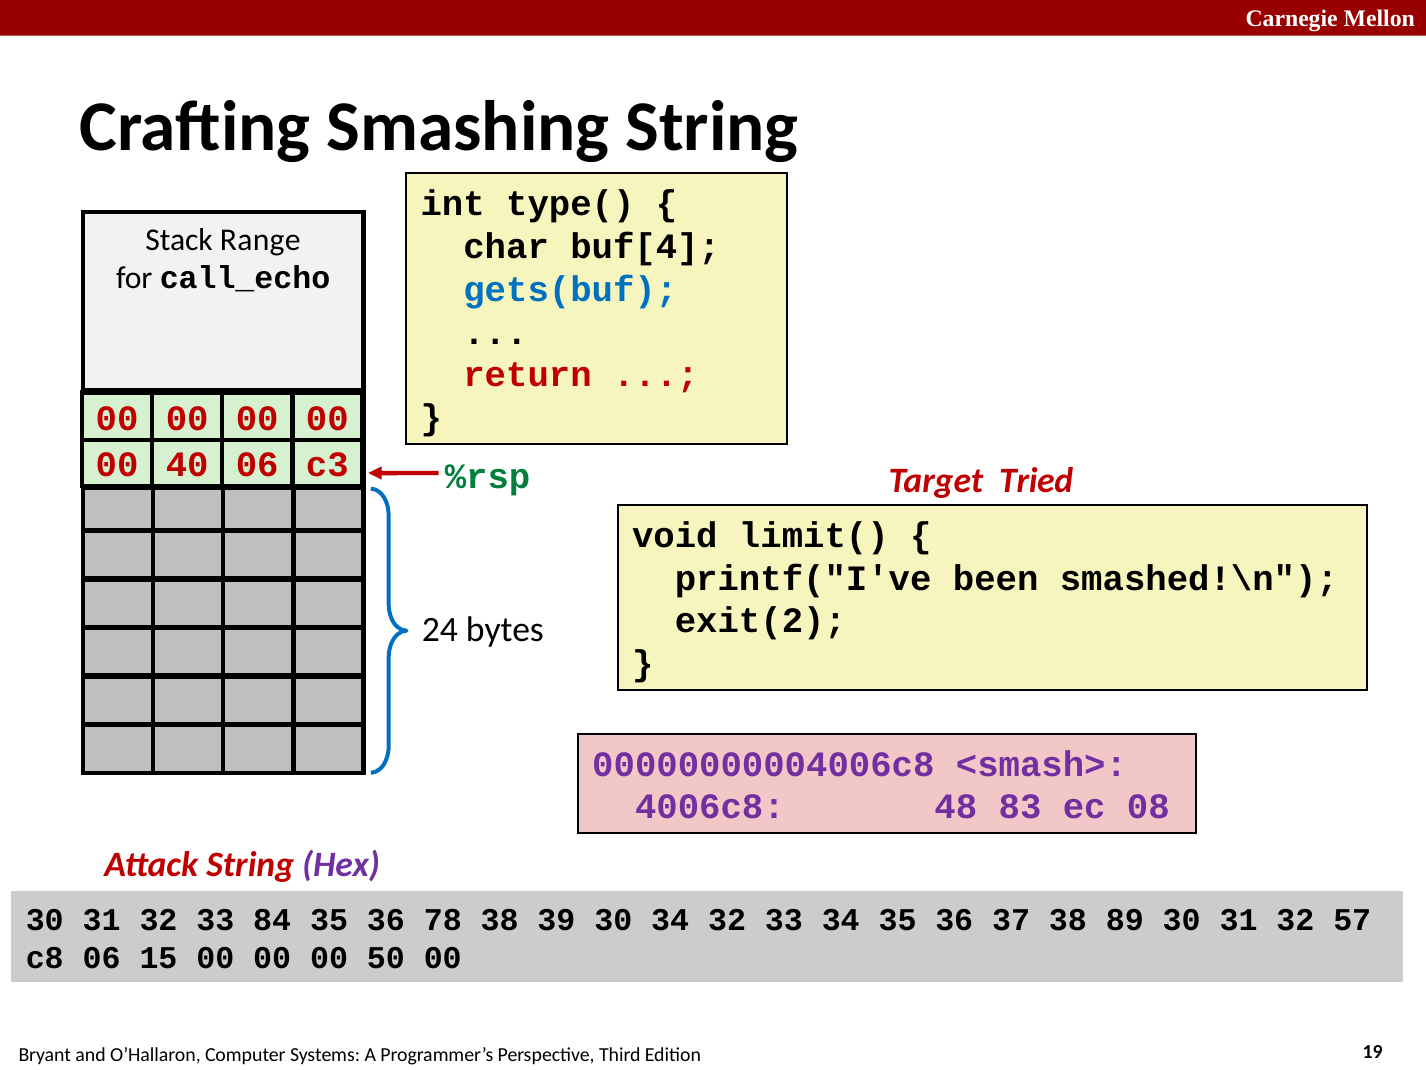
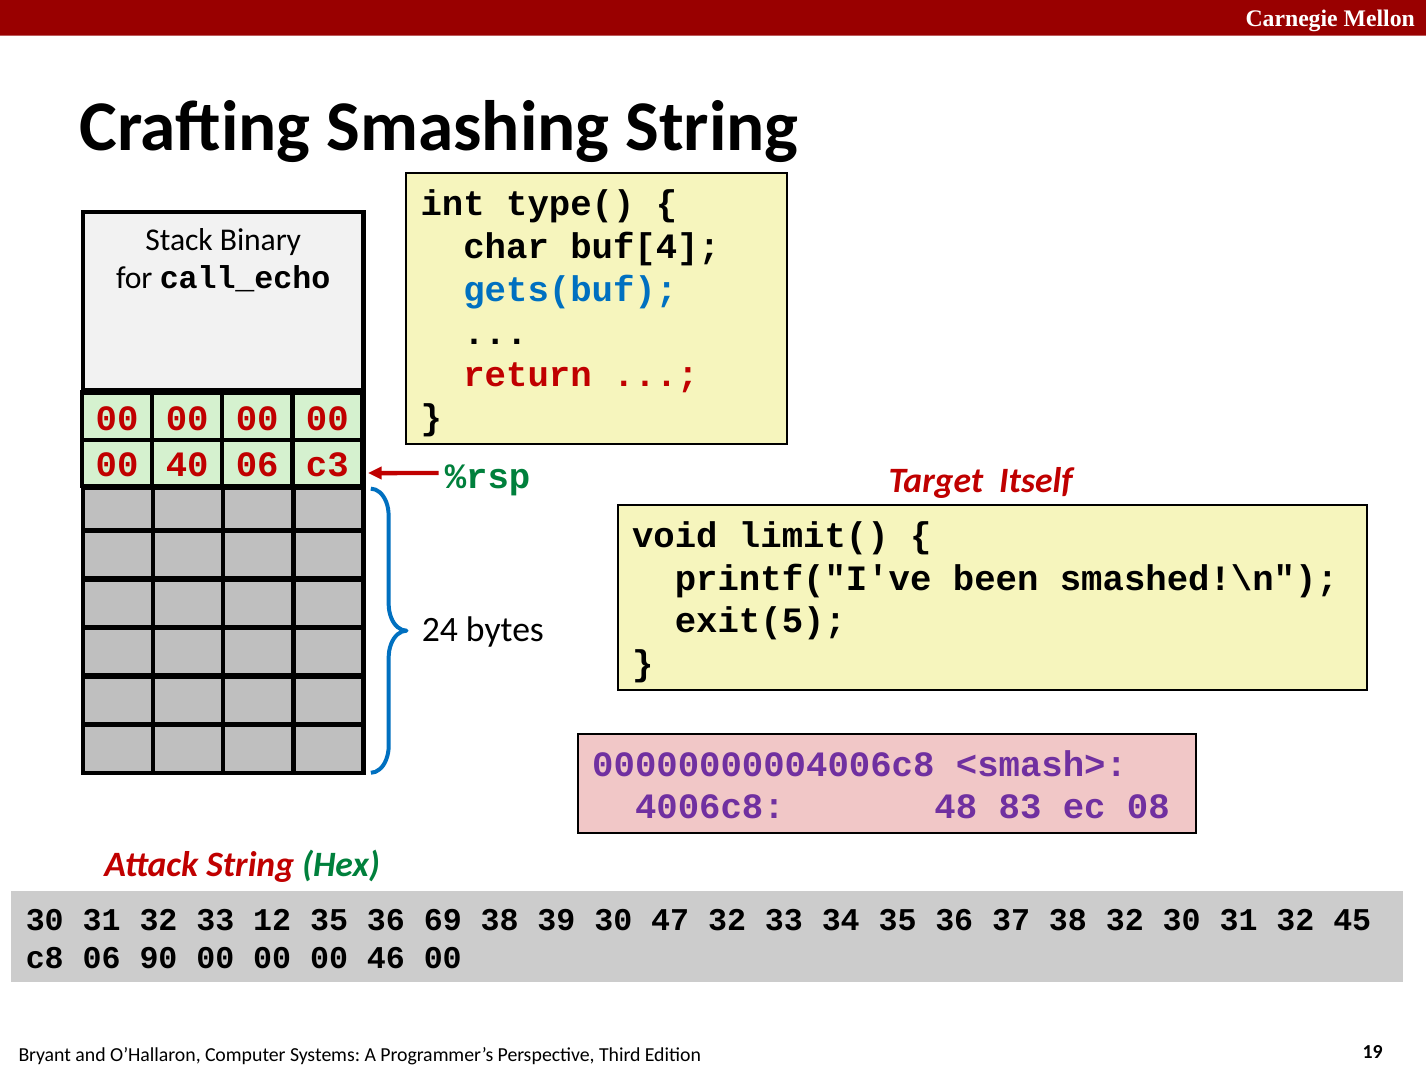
Range: Range -> Binary
Tried: Tried -> Itself
exit(2: exit(2 -> exit(5
Hex colour: purple -> green
84: 84 -> 12
78: 78 -> 69
30 34: 34 -> 47
38 89: 89 -> 32
57: 57 -> 45
15: 15 -> 90
50: 50 -> 46
